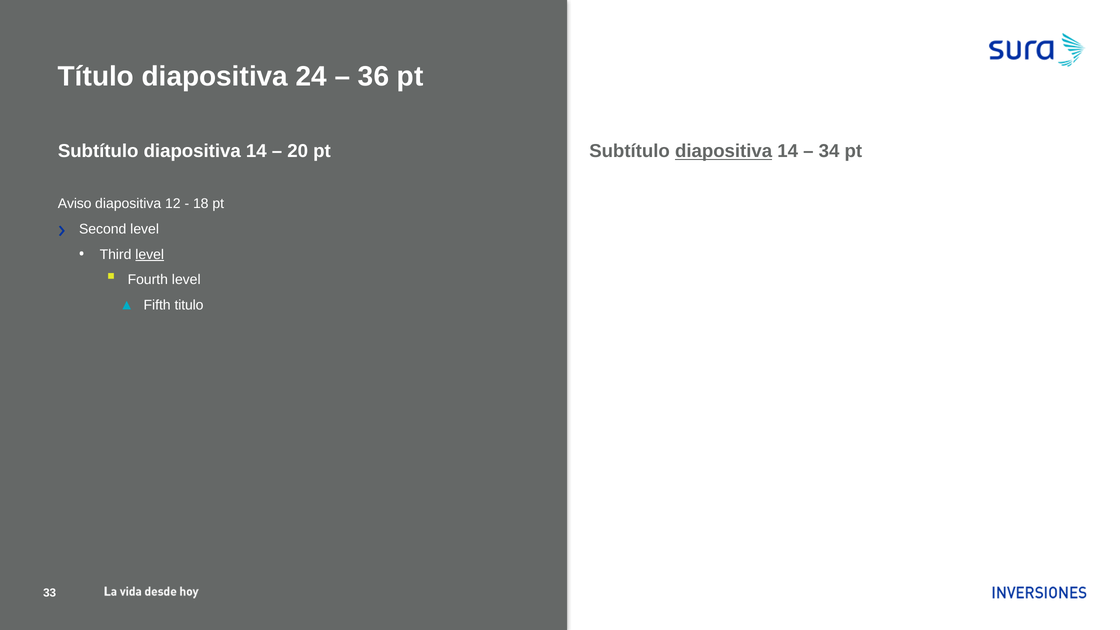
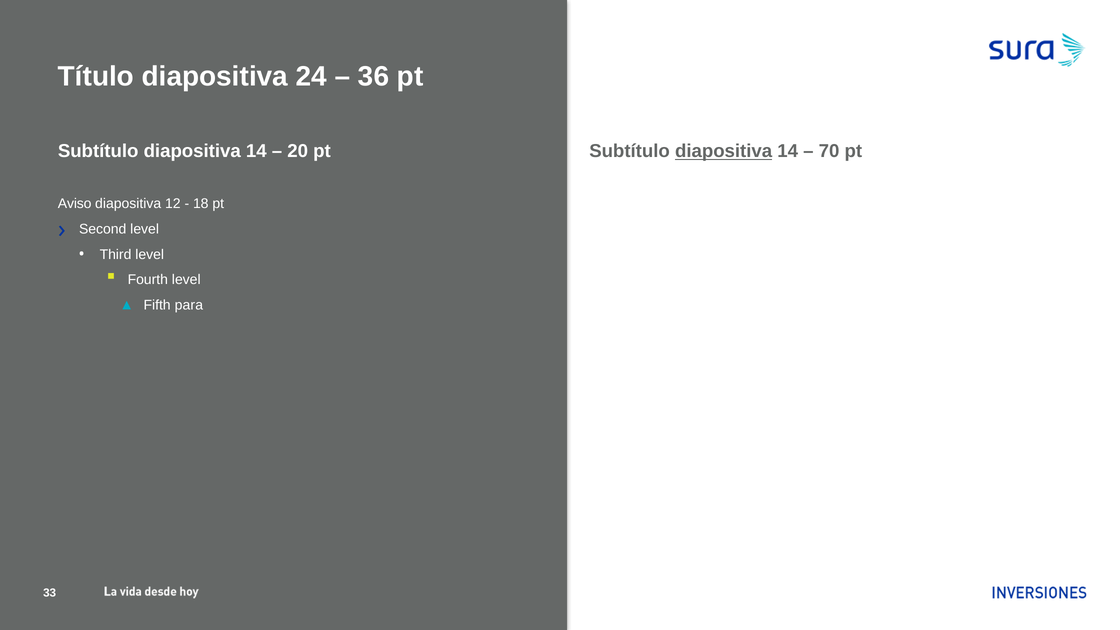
34: 34 -> 70
level at (150, 254) underline: present -> none
titulo: titulo -> para
